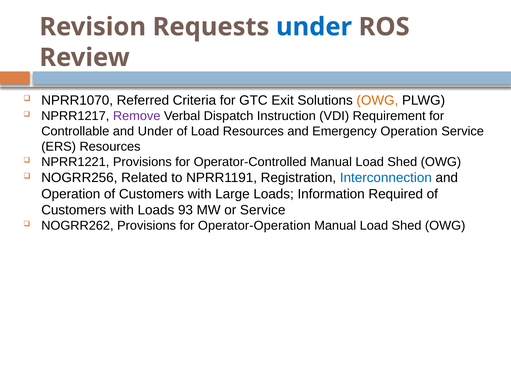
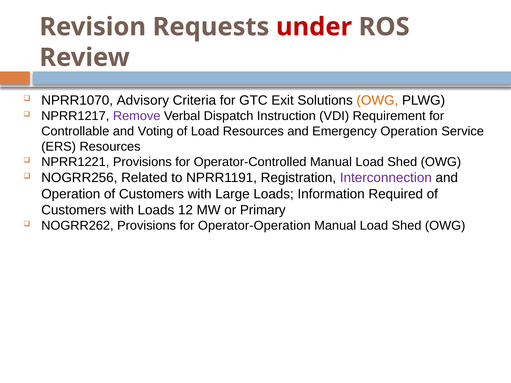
under at (314, 27) colour: blue -> red
Referred: Referred -> Advisory
and Under: Under -> Voting
Interconnection colour: blue -> purple
93: 93 -> 12
or Service: Service -> Primary
